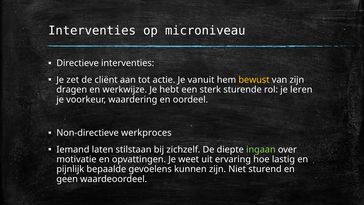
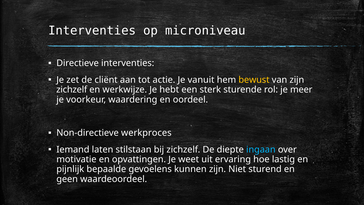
dragen at (72, 90): dragen -> zichzelf
leren: leren -> meer
ingaan colour: light green -> light blue
